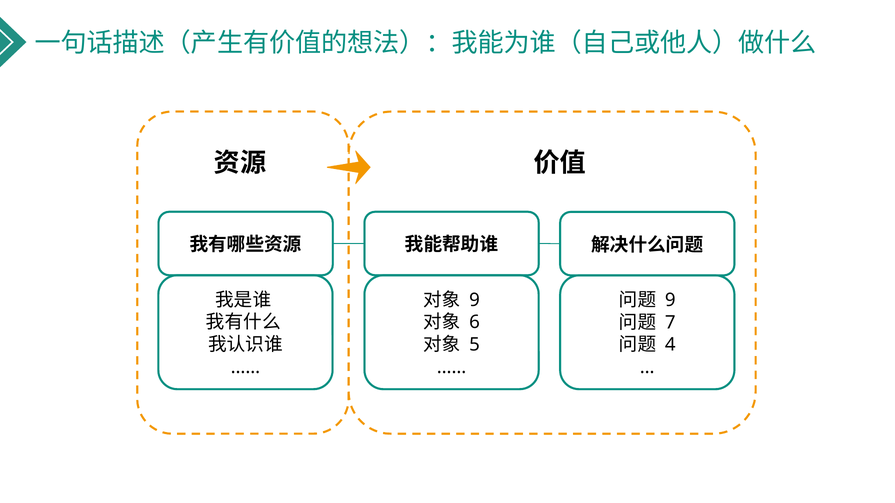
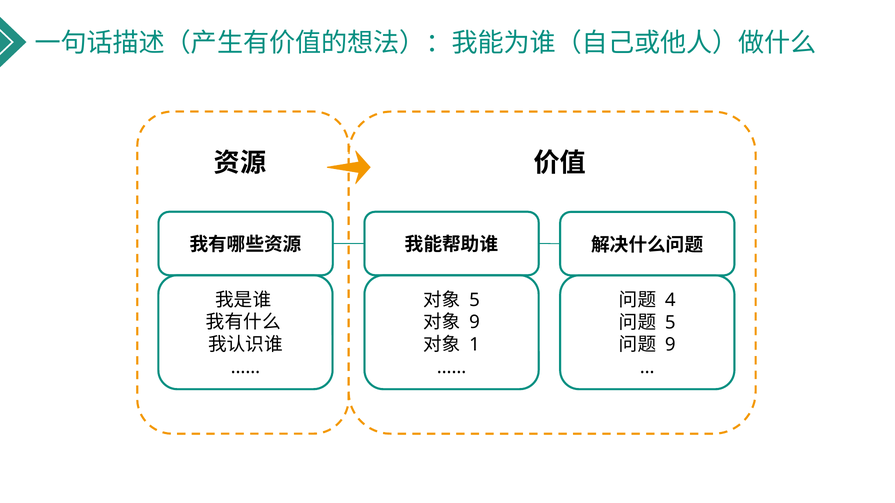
9 at (475, 300): 9 -> 5
9 at (670, 300): 9 -> 4
6 at (475, 323): 6 -> 9
7 at (670, 323): 7 -> 5
5: 5 -> 1
4 at (670, 345): 4 -> 9
